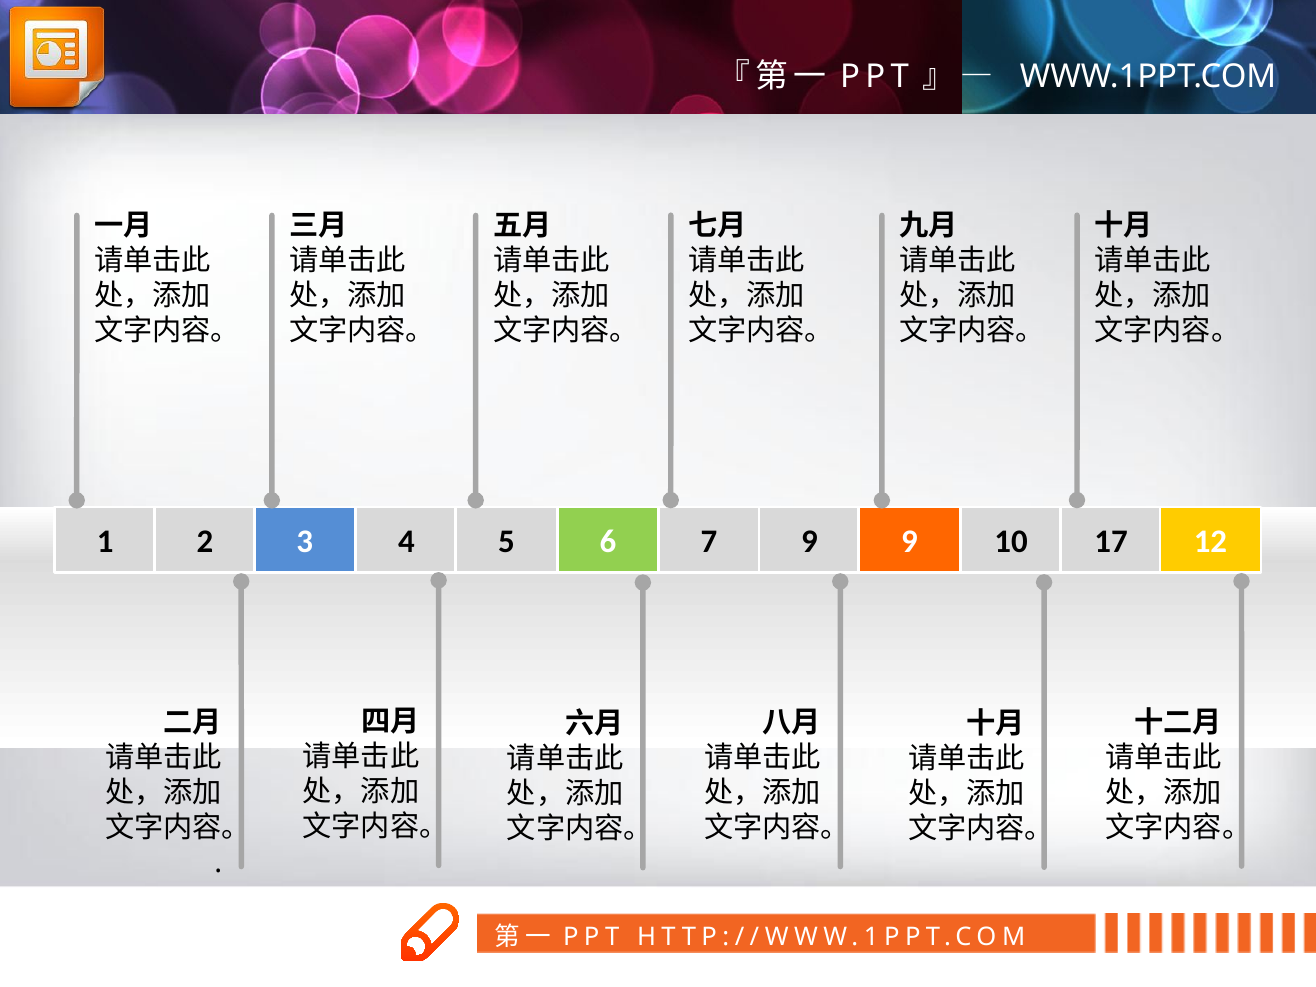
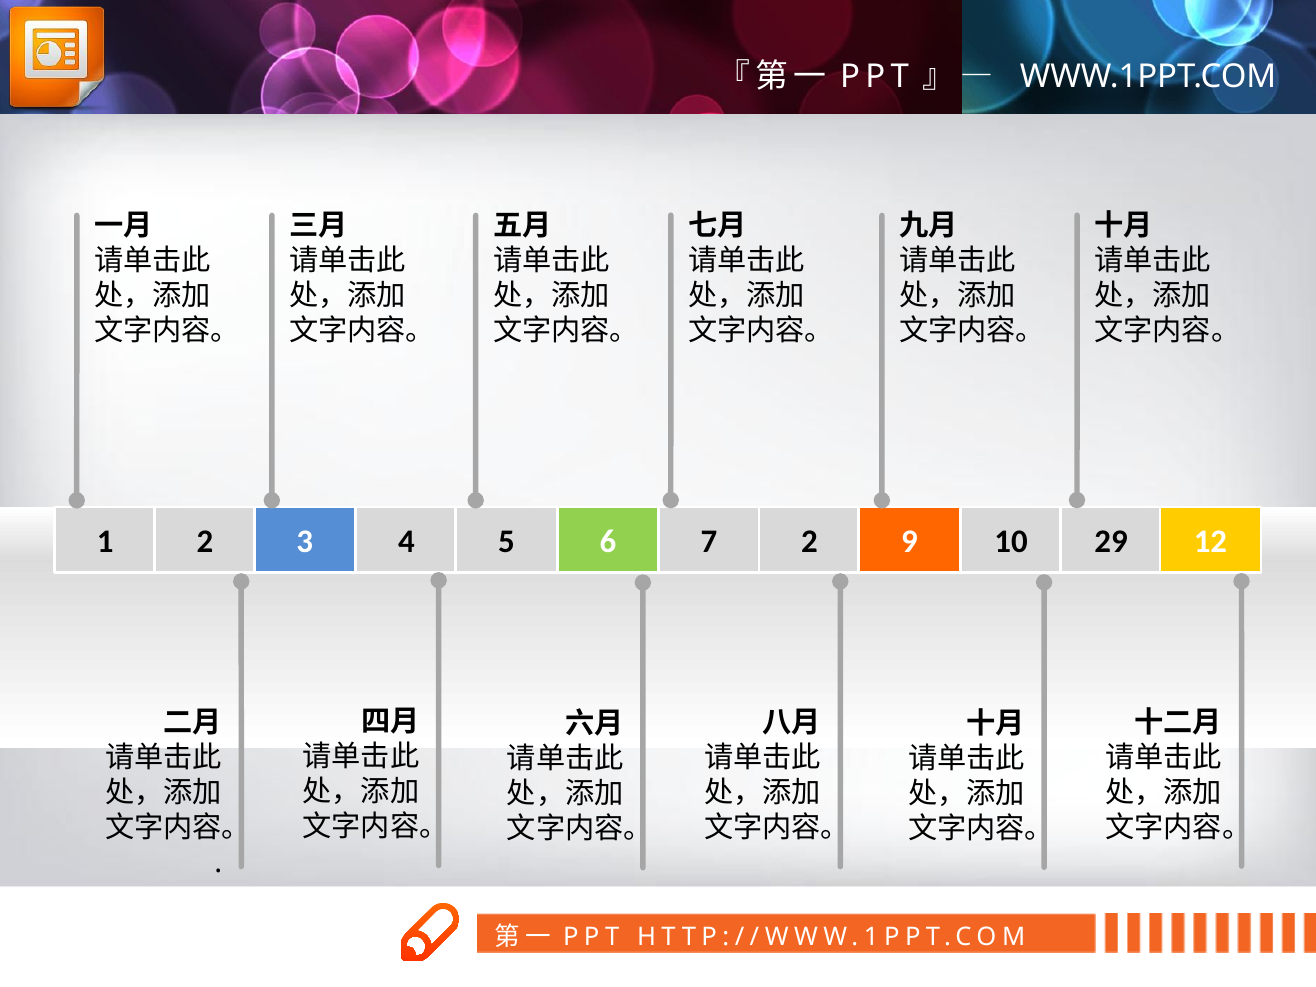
7 9: 9 -> 2
17: 17 -> 29
